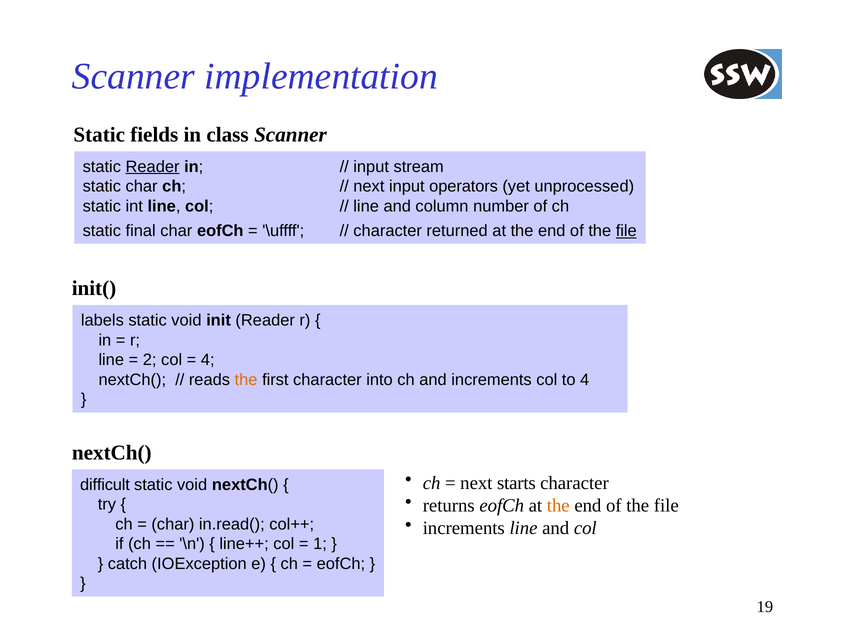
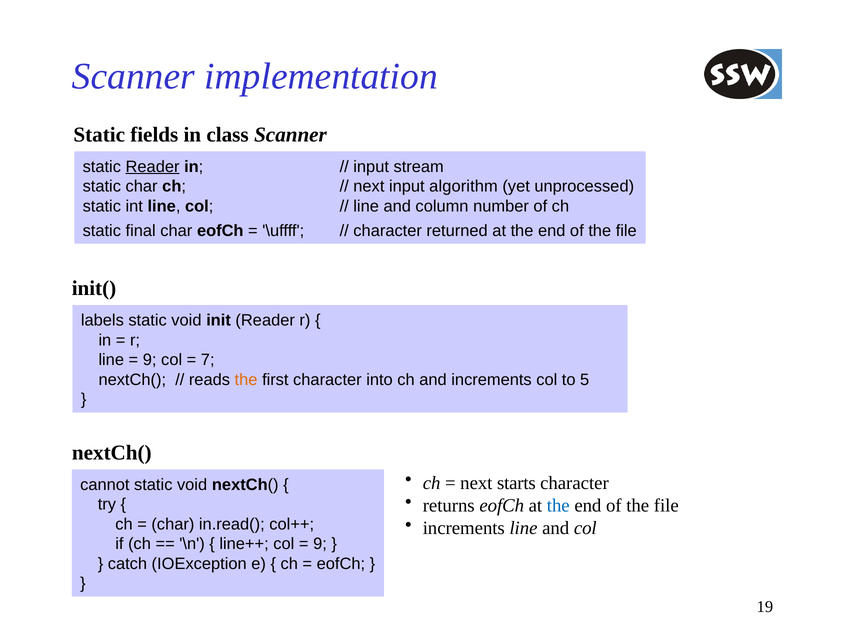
operators: operators -> algorithm
file at (626, 231) underline: present -> none
2 at (150, 360): 2 -> 9
4 at (208, 360): 4 -> 7
to 4: 4 -> 5
difficult: difficult -> cannot
the at (558, 505) colour: orange -> blue
1 at (320, 544): 1 -> 9
